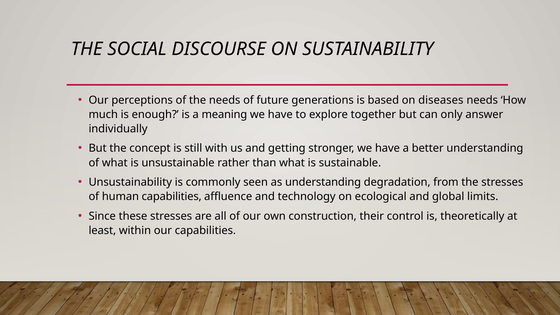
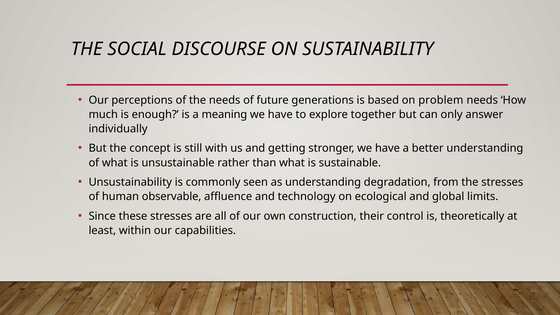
diseases: diseases -> problem
human capabilities: capabilities -> observable
